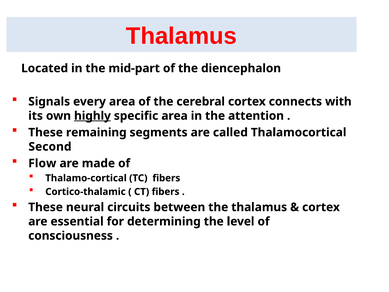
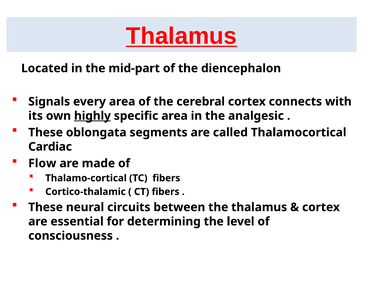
Thalamus at (181, 36) underline: none -> present
attention: attention -> analgesic
remaining: remaining -> oblongata
Second: Second -> Cardiac
